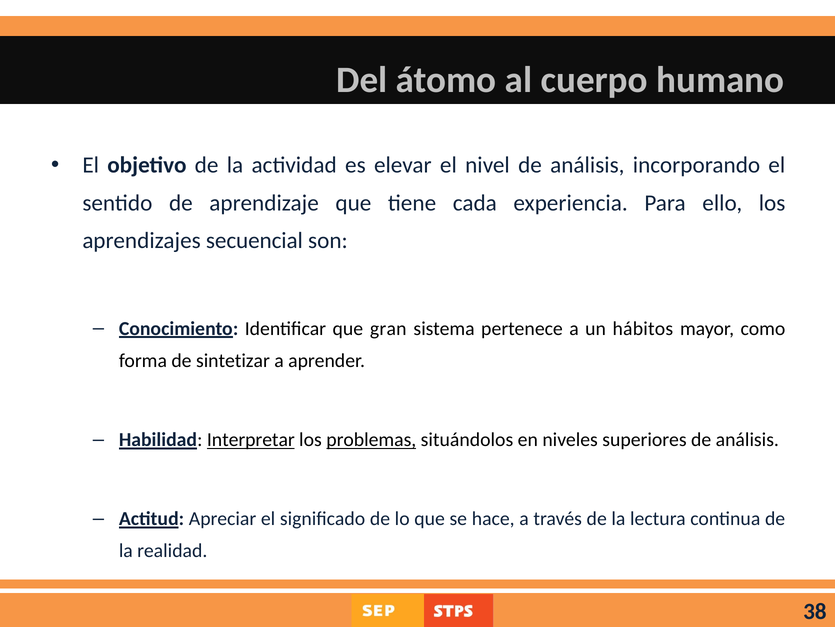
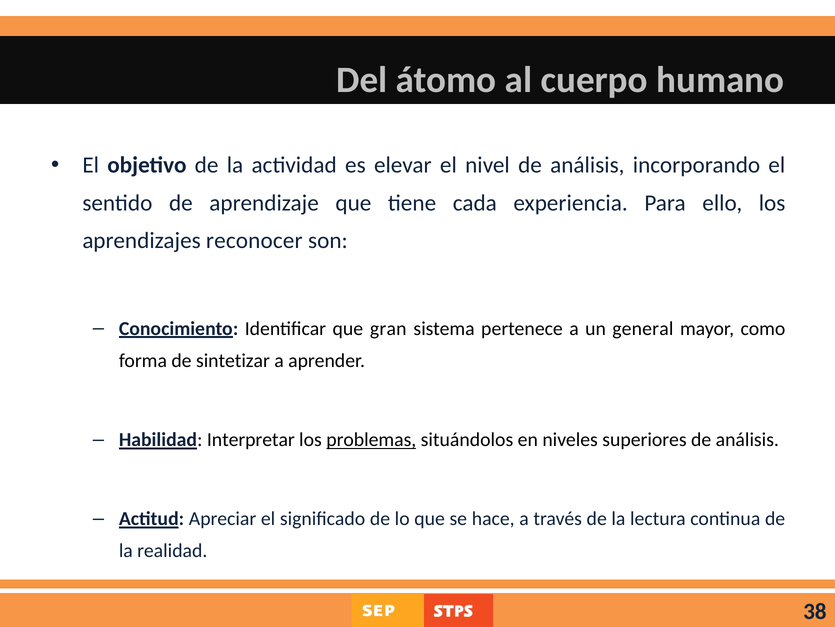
secuencial: secuencial -> reconocer
hábitos: hábitos -> general
Interpretar underline: present -> none
